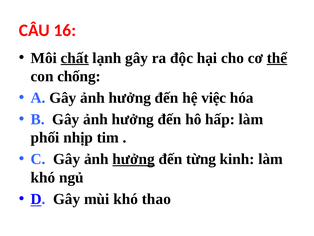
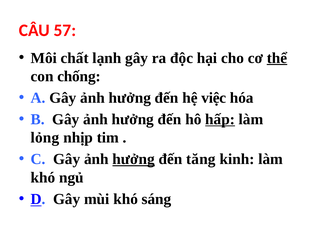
16: 16 -> 57
chất underline: present -> none
hấp underline: none -> present
phối: phối -> lỏng
từng: từng -> tăng
thao: thao -> sáng
